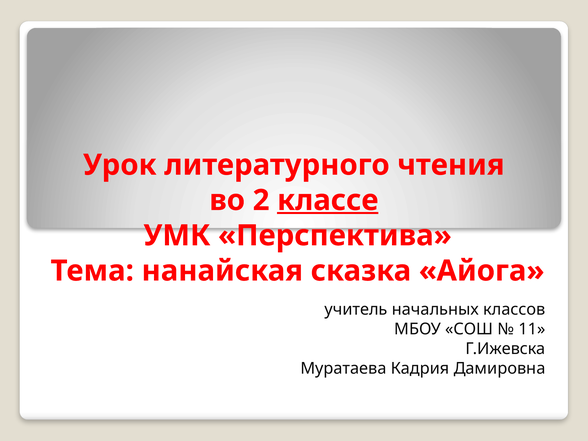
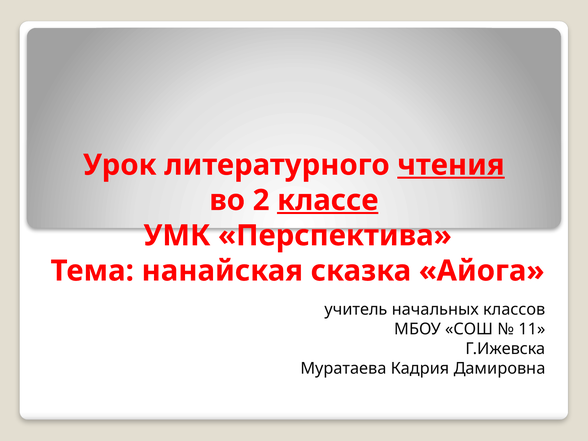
чтения underline: none -> present
